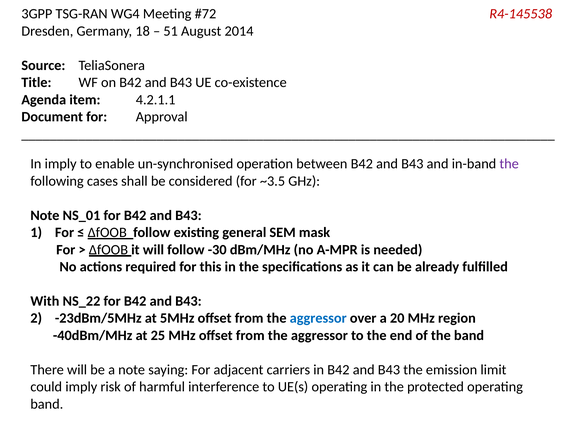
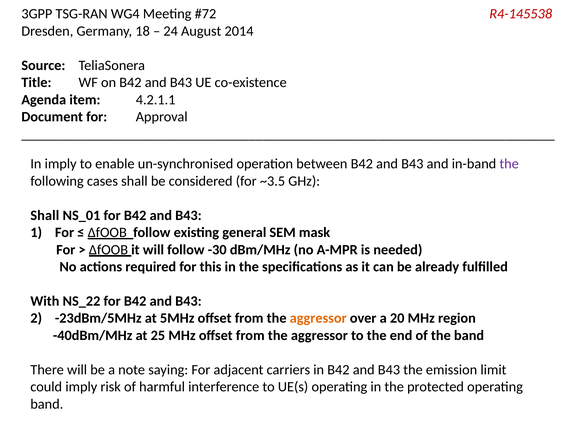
51: 51 -> 24
Note at (45, 215): Note -> Shall
aggressor at (318, 318) colour: blue -> orange
